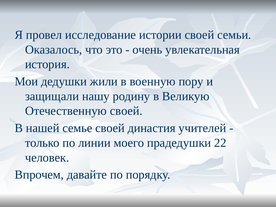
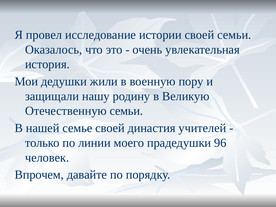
Отечественную своей: своей -> семьи
22: 22 -> 96
